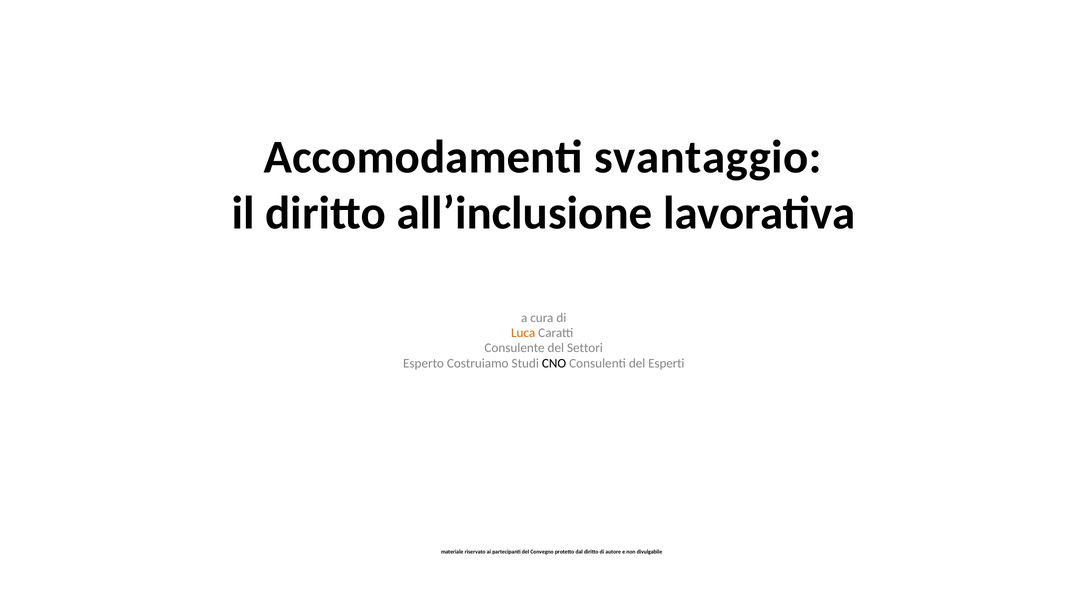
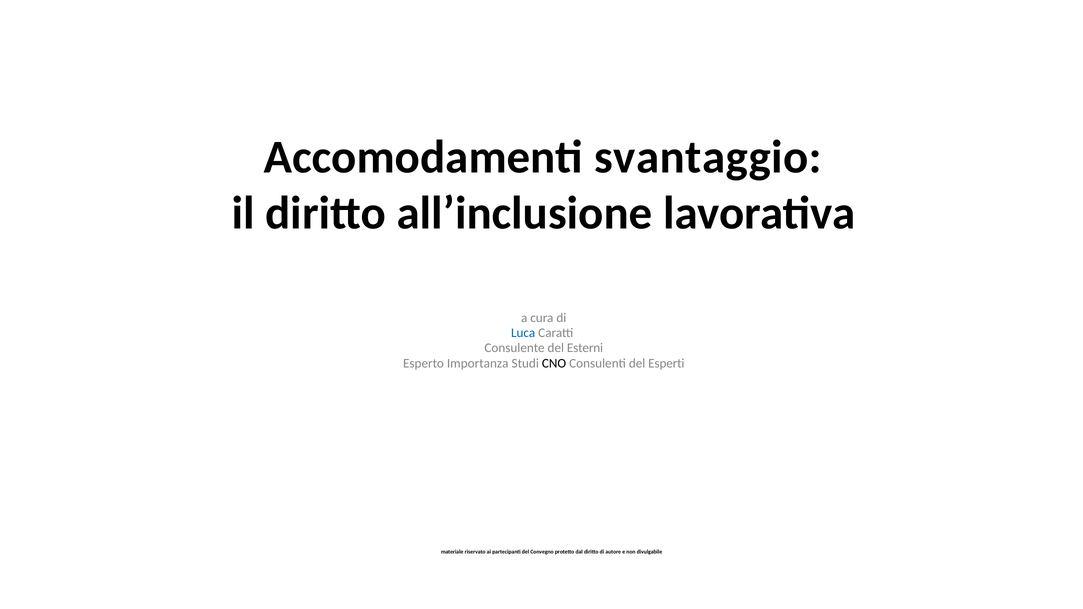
Luca colour: orange -> blue
Settori: Settori -> Esterni
Costruiamo: Costruiamo -> Importanza
